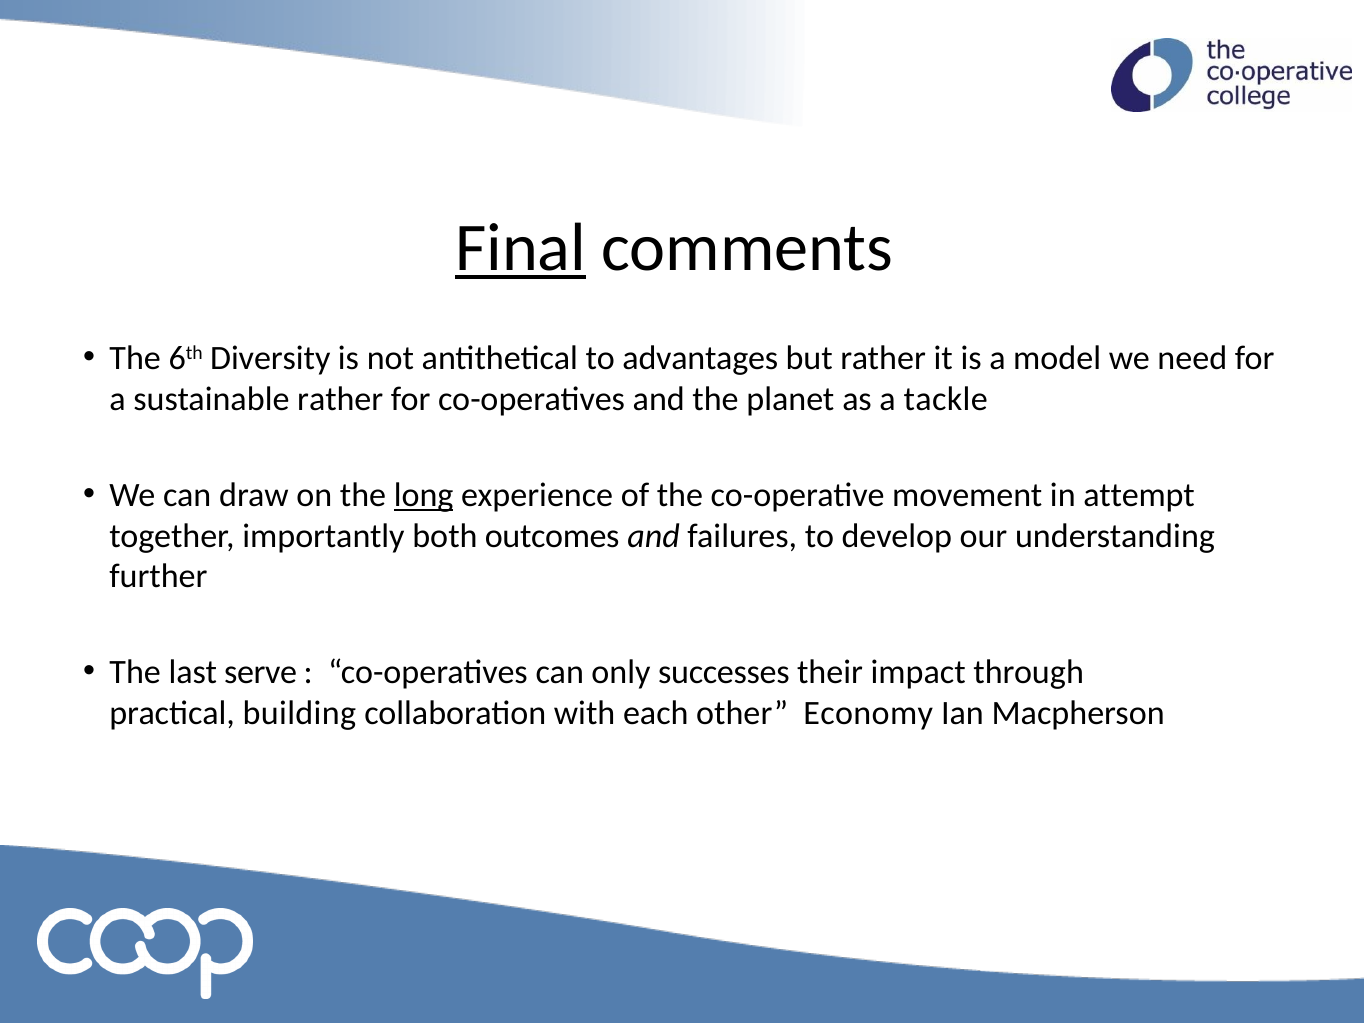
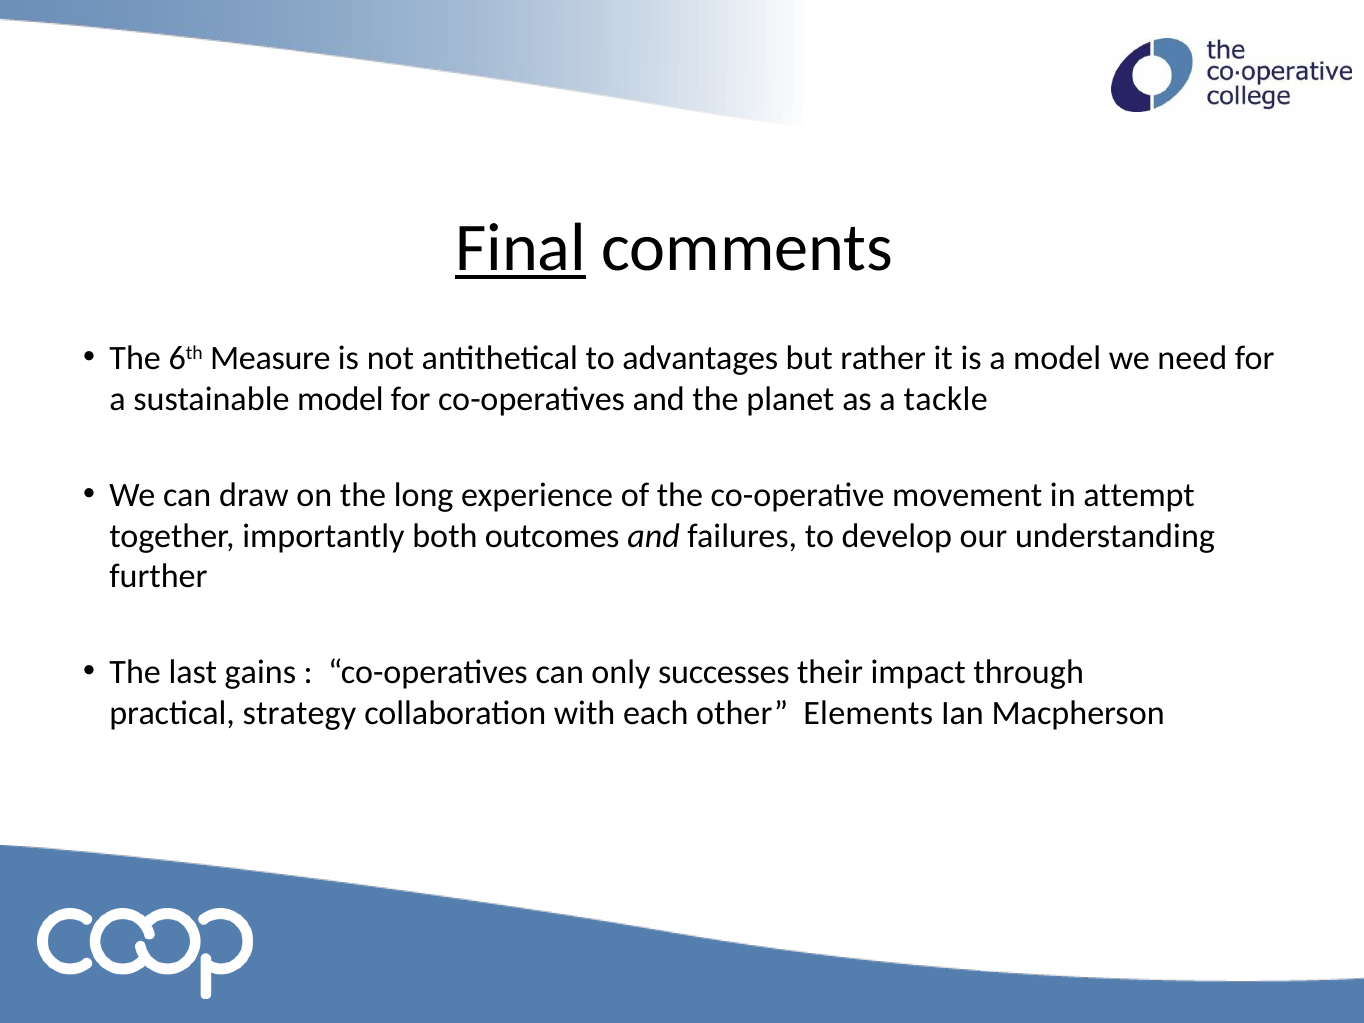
Diversity: Diversity -> Measure
sustainable rather: rather -> model
long underline: present -> none
serve: serve -> gains
building: building -> strategy
Economy: Economy -> Elements
